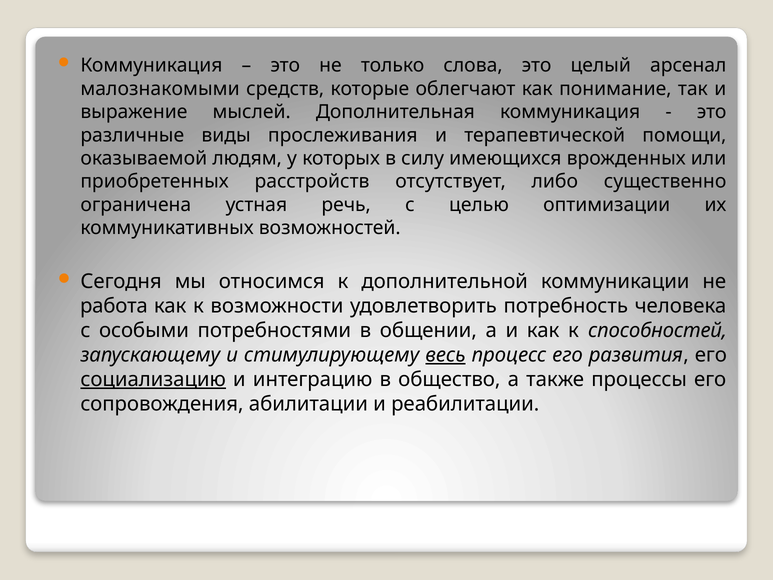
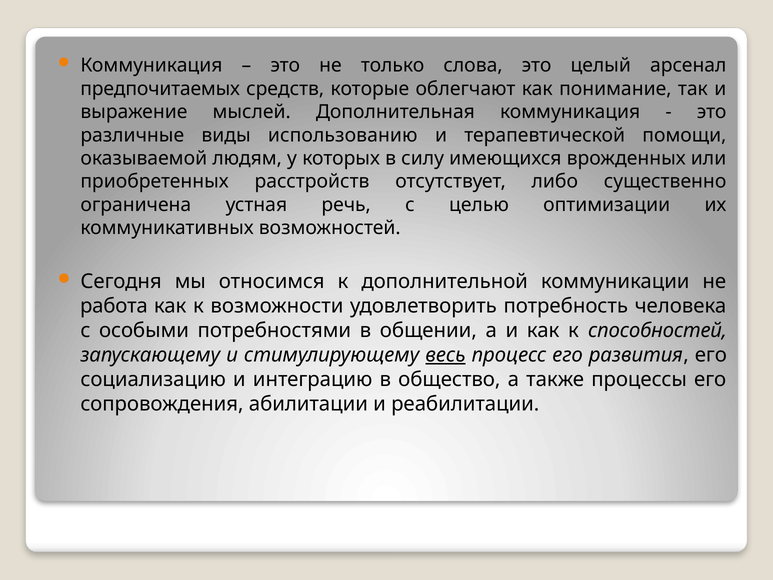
малознакомыми: малознакомыми -> предпочитаемых
прослеживания: прослеживания -> использованию
социализацию underline: present -> none
